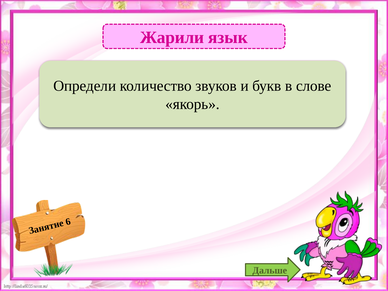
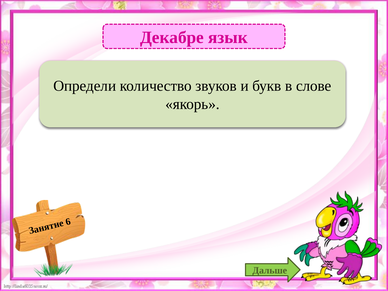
Жарили: Жарили -> Декабре
